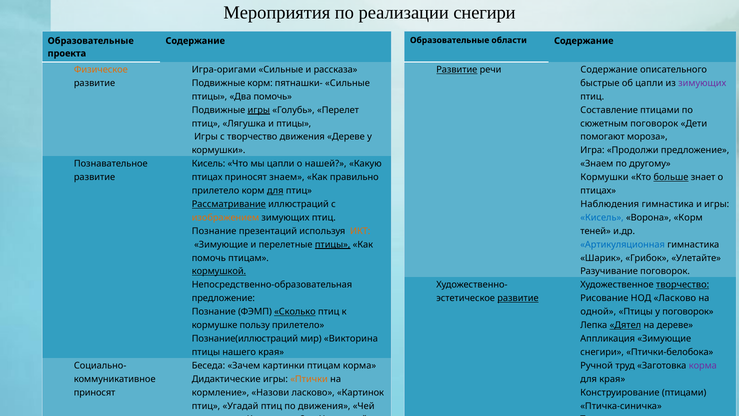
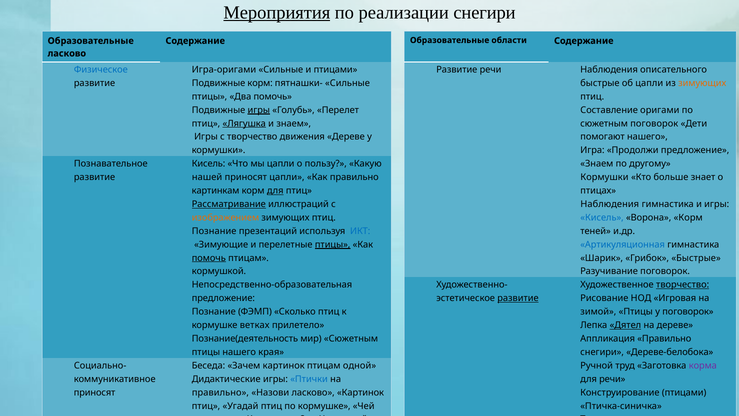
Мероприятия underline: none -> present
проекта at (67, 53): проекта -> ласково
Физическое colour: orange -> blue
и рассказа: рассказа -> птицами
Развитие at (457, 70) underline: present -> none
речи Содержание: Содержание -> Наблюдения
зимующих at (702, 83) colour: purple -> orange
Составление птицами: птицами -> оригами
Лягушка underline: none -> present
и птицы: птицы -> знаем
помогают мороза: мороза -> нашего
нашей: нашей -> пользу
птицах at (207, 177): птицах -> нашей
приносят знаем: знаем -> цапли
больше underline: present -> none
прилетело at (216, 191): прилетело -> картинкам
ИКТ colour: orange -> blue
помочь at (209, 258) underline: none -> present
Грибок Улетайте: Улетайте -> Быстрые
кормушкой underline: present -> none
НОД Ласково: Ласково -> Игровая
Сколько underline: present -> none
одной: одной -> зимой
пользу: пользу -> ветках
Познание(иллюстраций: Познание(иллюстраций -> Познание(деятельность
мир Викторина: Викторина -> Сюжетным
Аппликация Зимующие: Зимующие -> Правильно
Птички-белобока: Птички-белобока -> Дереве-белобока
Зачем картинки: картинки -> картинок
птицам корма: корма -> одной
Птички colour: orange -> blue
для края: края -> речи
кормление at (220, 392): кормление -> правильно
по движения: движения -> кормушке
